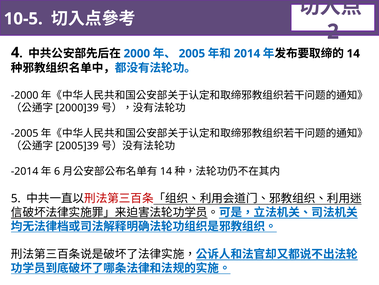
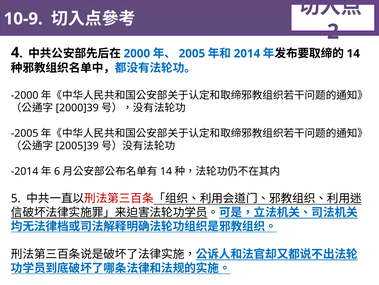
10-5: 10-5 -> 10-9
